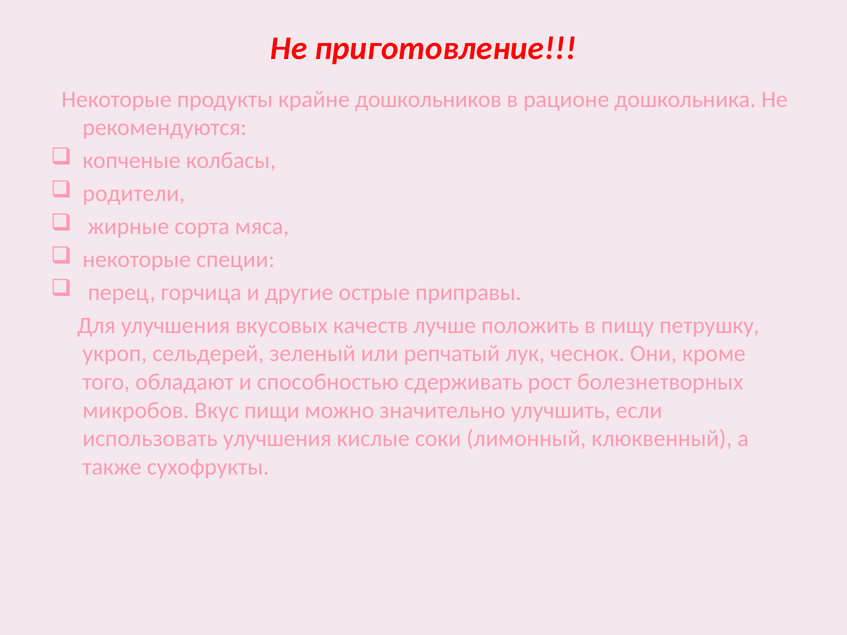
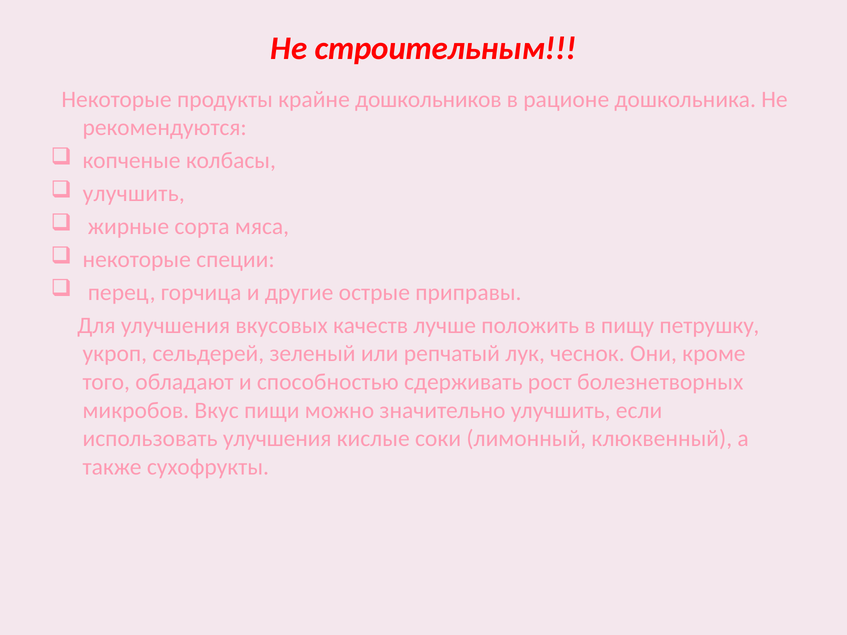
приготовление: приготовление -> строительным
родители at (134, 194): родители -> улучшить
